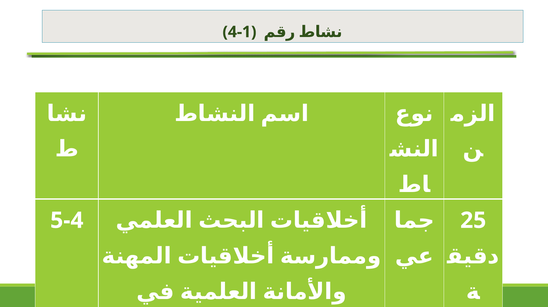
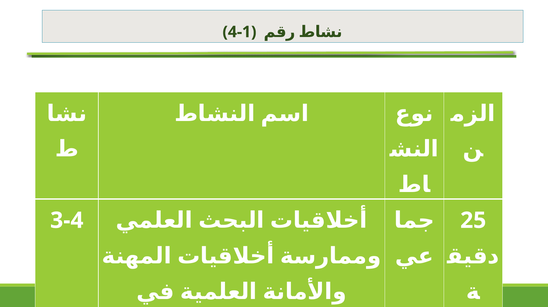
5-4: 5-4 -> 3-4
